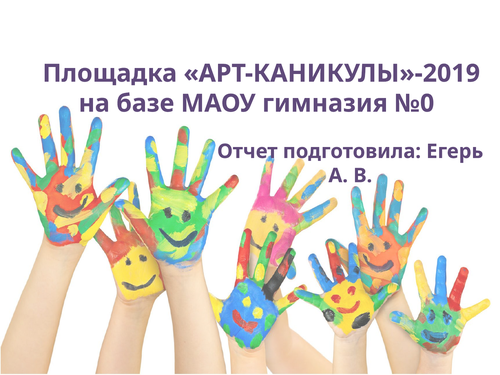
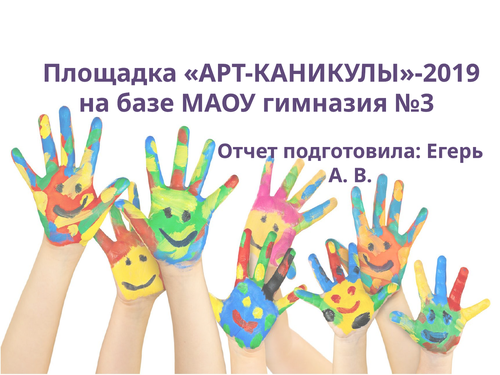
№0: №0 -> №3
